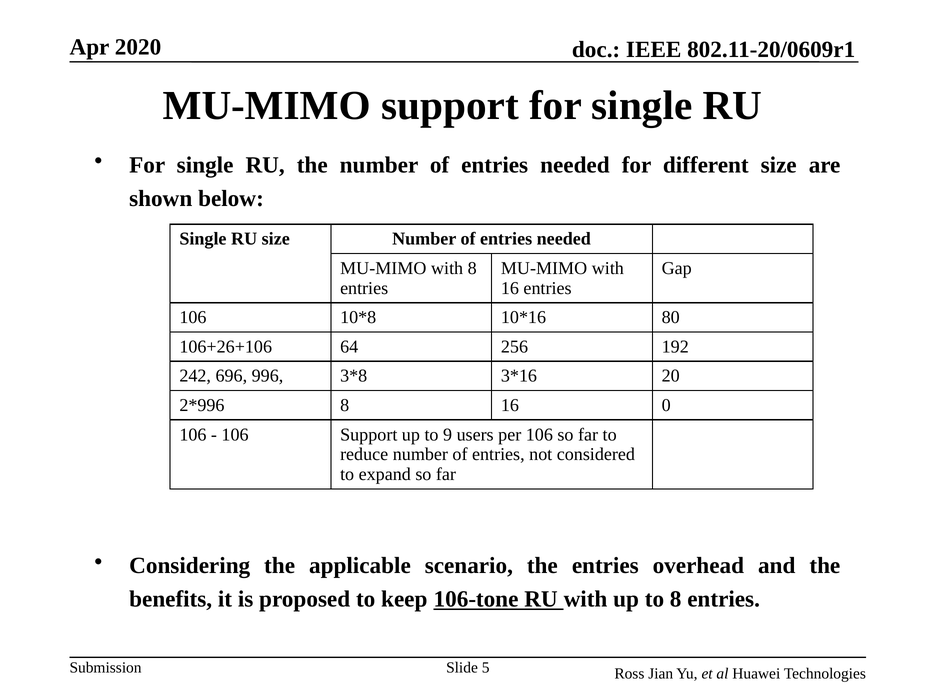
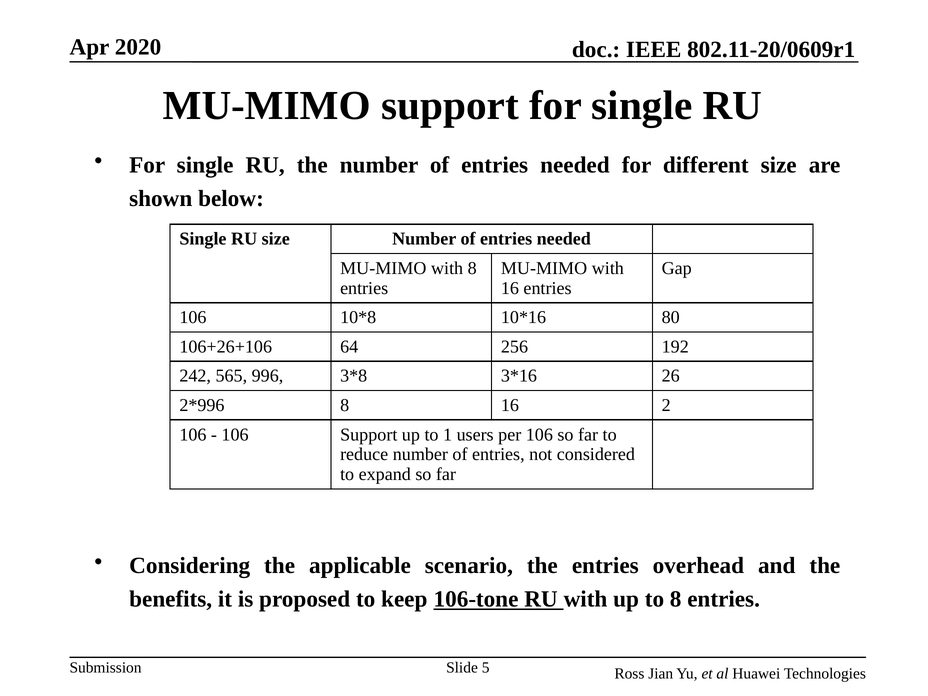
696: 696 -> 565
20: 20 -> 26
0: 0 -> 2
9: 9 -> 1
